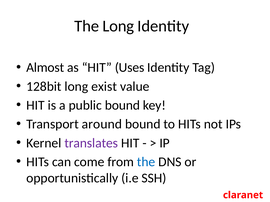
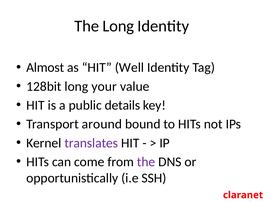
Uses: Uses -> Well
exist: exist -> your
public bound: bound -> details
the at (146, 162) colour: blue -> purple
